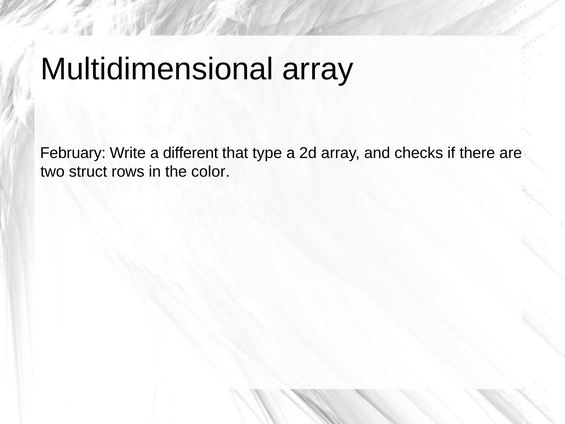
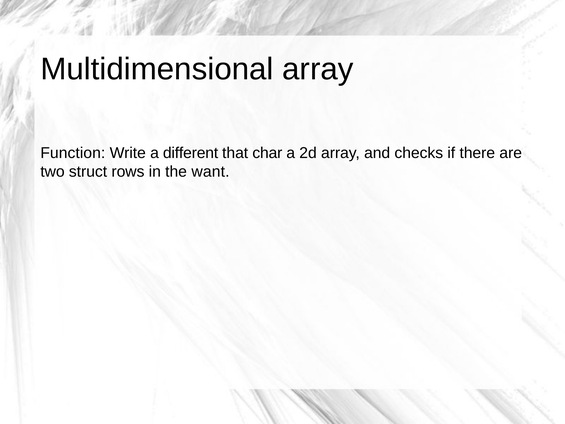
February: February -> Function
type: type -> char
color: color -> want
